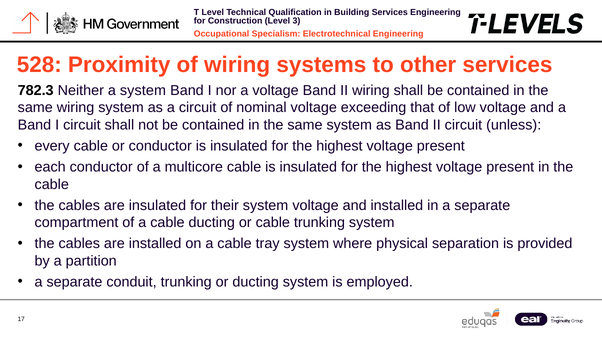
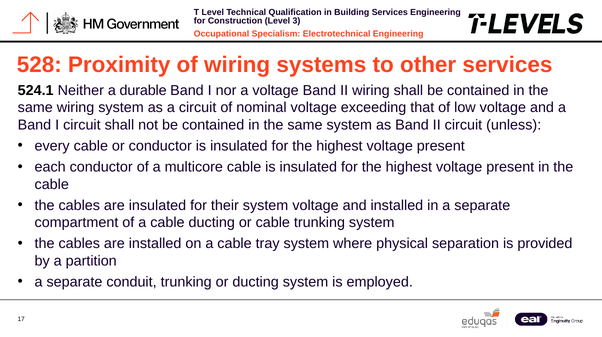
782.3: 782.3 -> 524.1
a system: system -> durable
